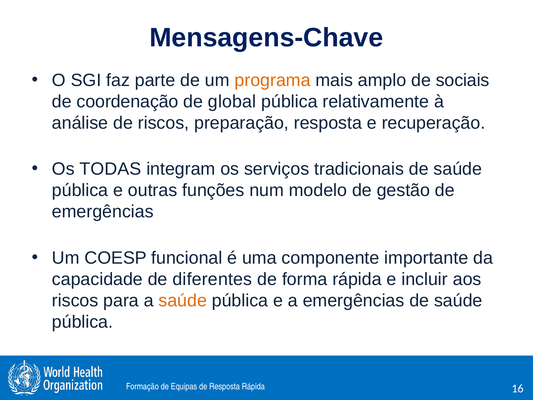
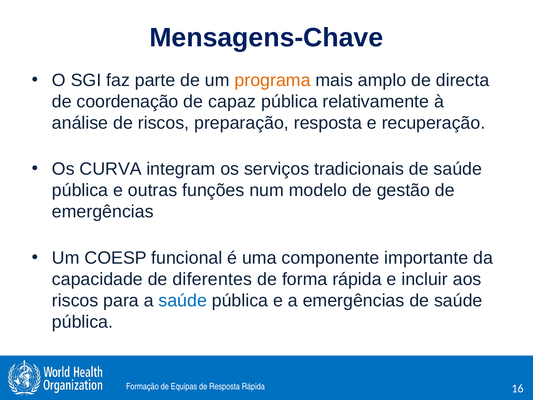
sociais: sociais -> directa
global: global -> capaz
TODAS: TODAS -> CURVA
saúde at (183, 300) colour: orange -> blue
